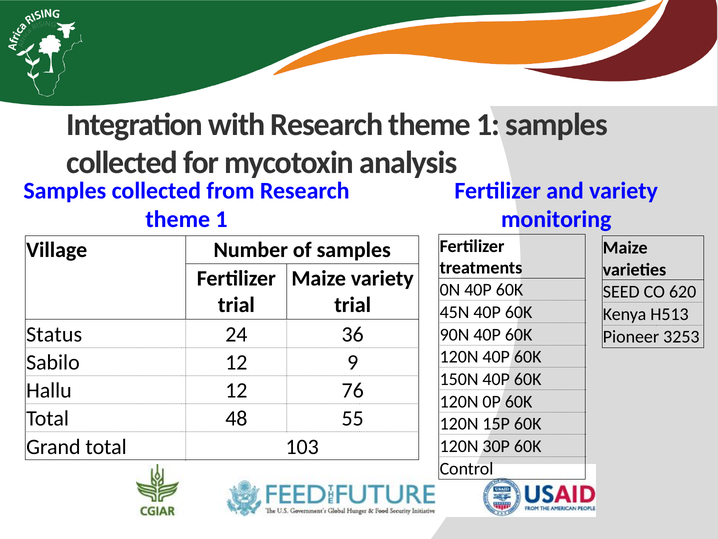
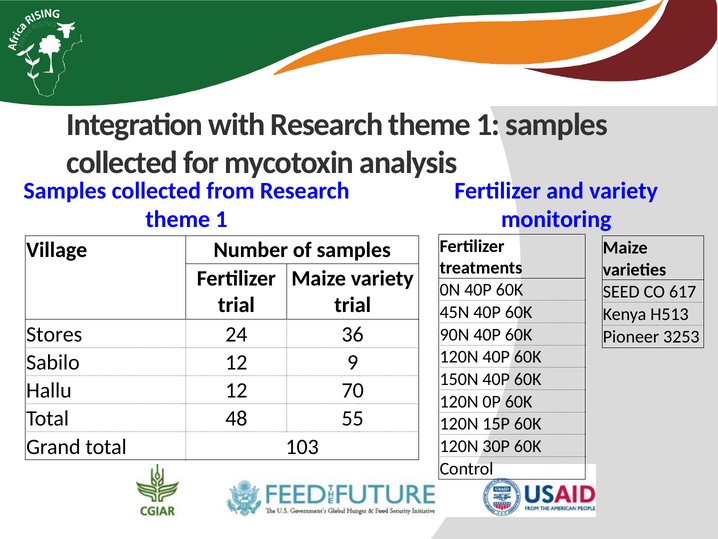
620: 620 -> 617
Status: Status -> Stores
76: 76 -> 70
